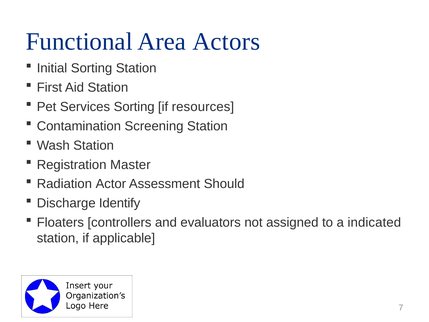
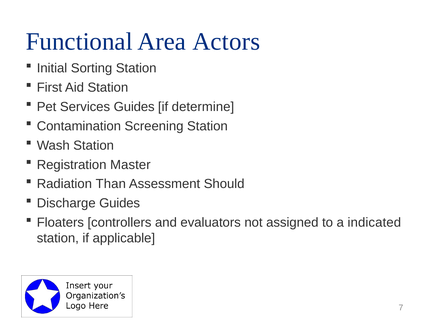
Services Sorting: Sorting -> Guides
resources: resources -> determine
Actor: Actor -> Than
Discharge Identify: Identify -> Guides
